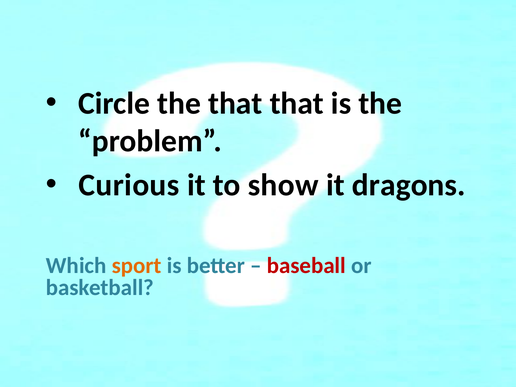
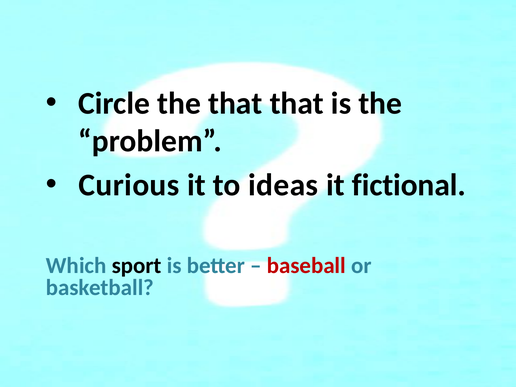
show: show -> ideas
dragons: dragons -> fictional
sport colour: orange -> black
